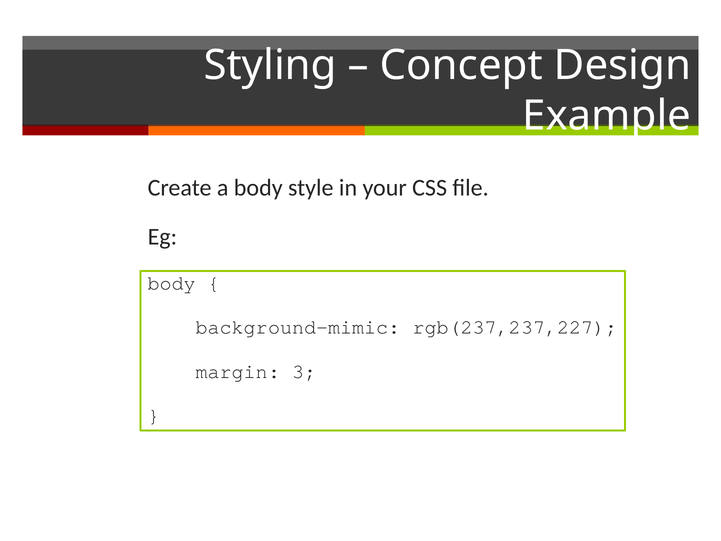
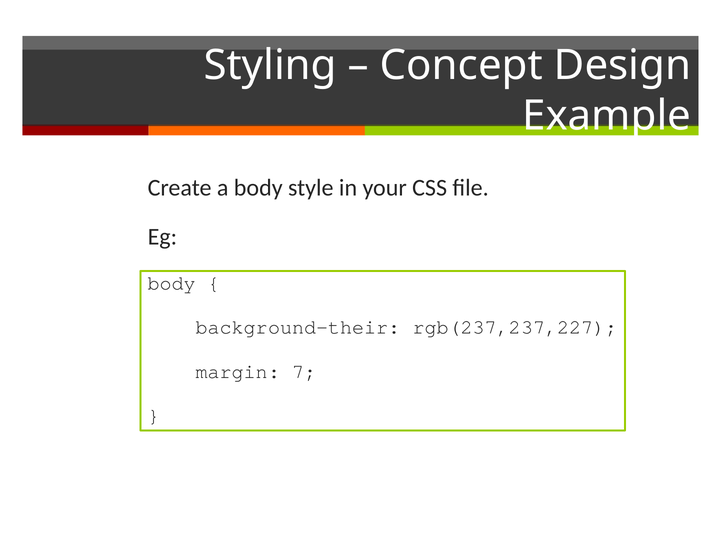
background-mimic: background-mimic -> background-their
3: 3 -> 7
